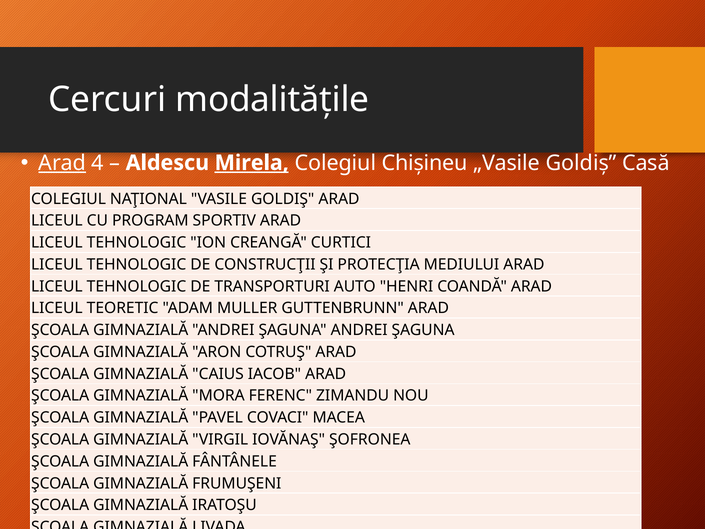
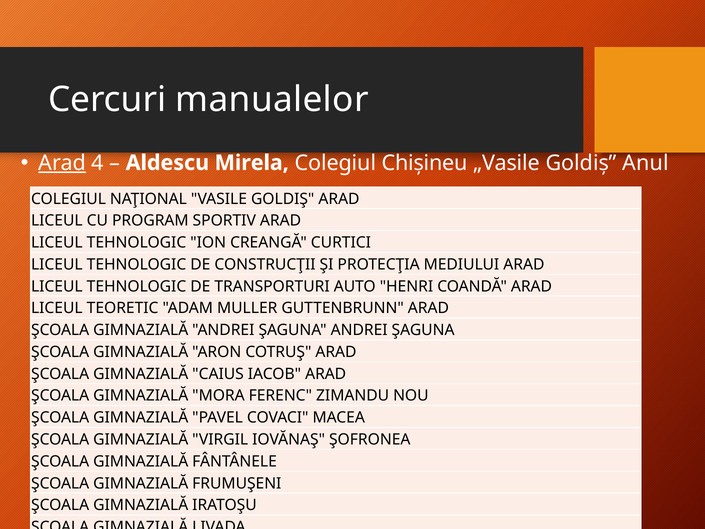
modalitățile: modalitățile -> manualelor
Mirela underline: present -> none
Casă: Casă -> Anul
